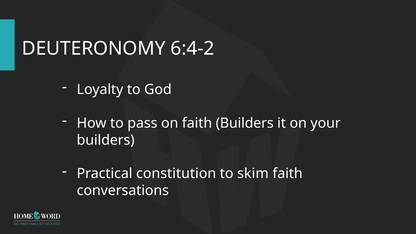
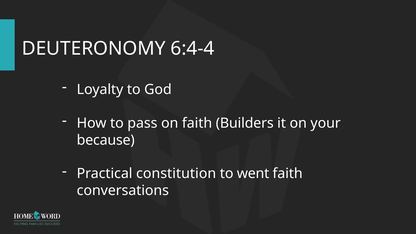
6:4-2: 6:4-2 -> 6:4-4
builders at (106, 140): builders -> because
skim: skim -> went
